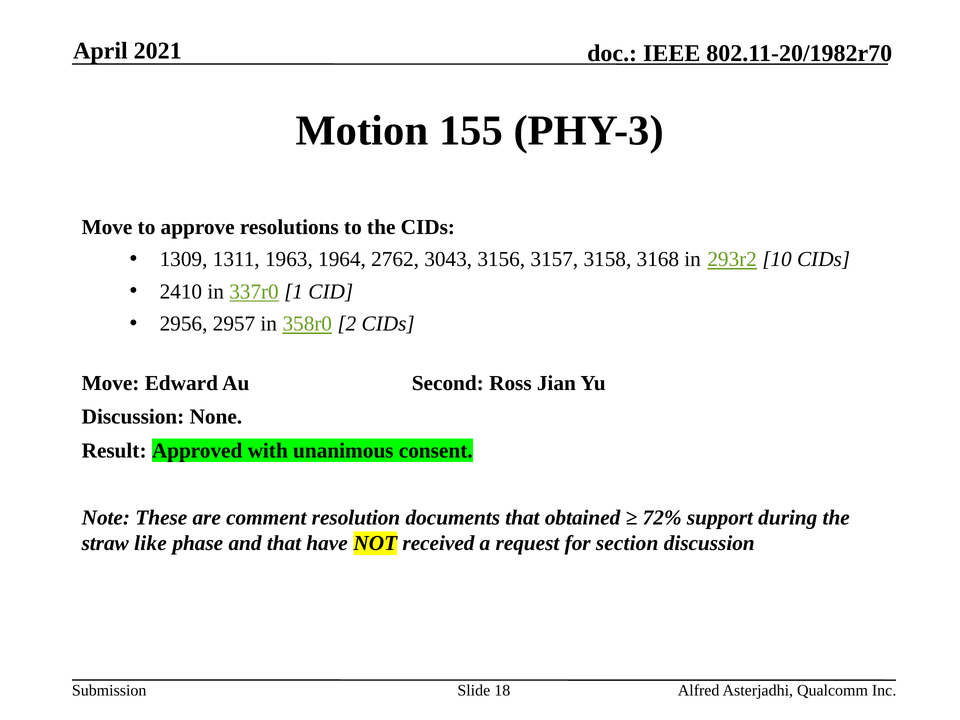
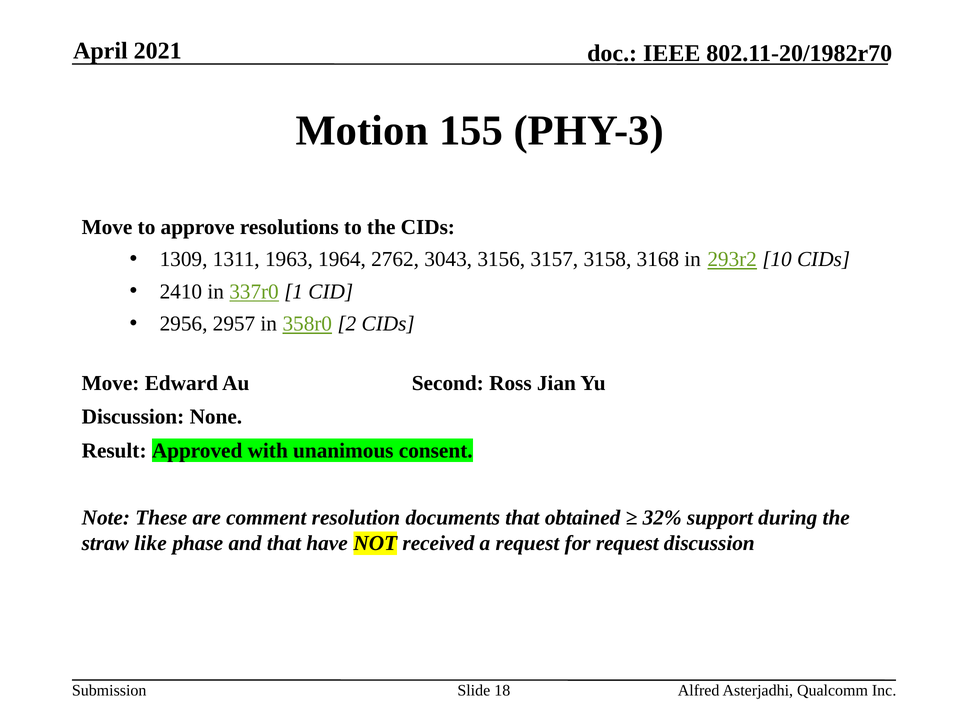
72%: 72% -> 32%
for section: section -> request
